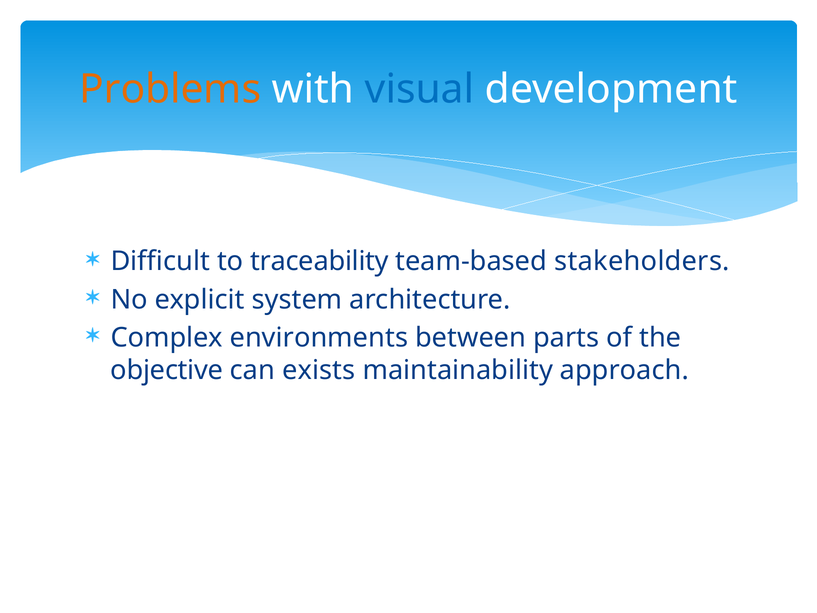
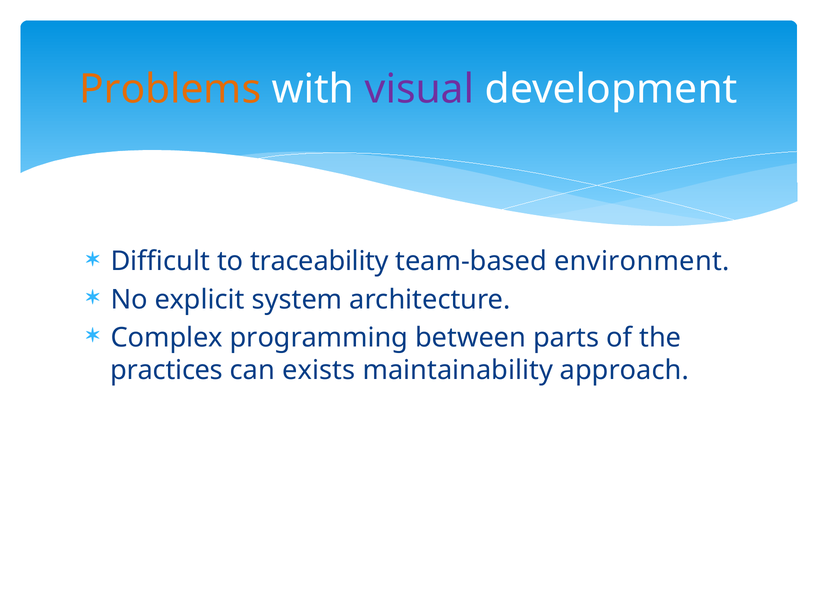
visual colour: blue -> purple
stakeholders: stakeholders -> environment
environments: environments -> programming
objective: objective -> practices
